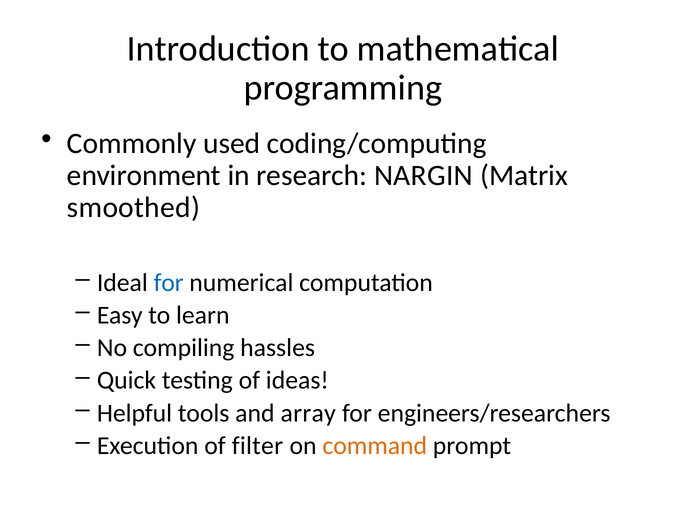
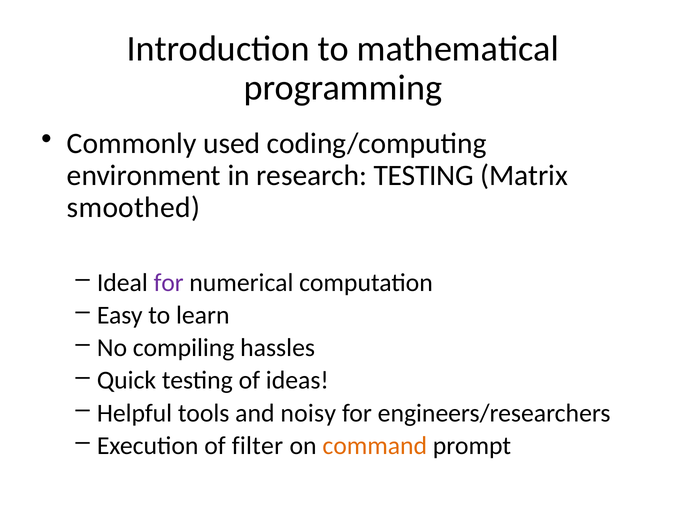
research NARGIN: NARGIN -> TESTING
for at (169, 282) colour: blue -> purple
array: array -> noisy
